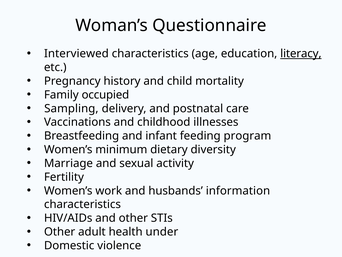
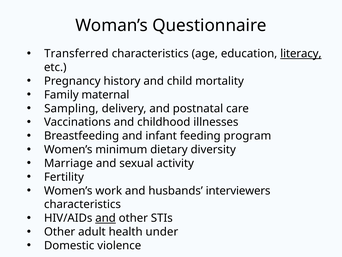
Interviewed: Interviewed -> Transferred
occupied: occupied -> maternal
information: information -> interviewers
and at (106, 218) underline: none -> present
